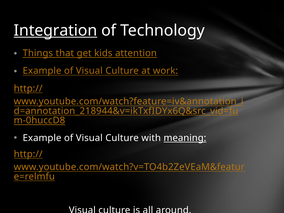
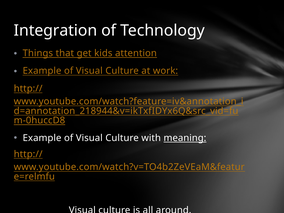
Integration underline: present -> none
